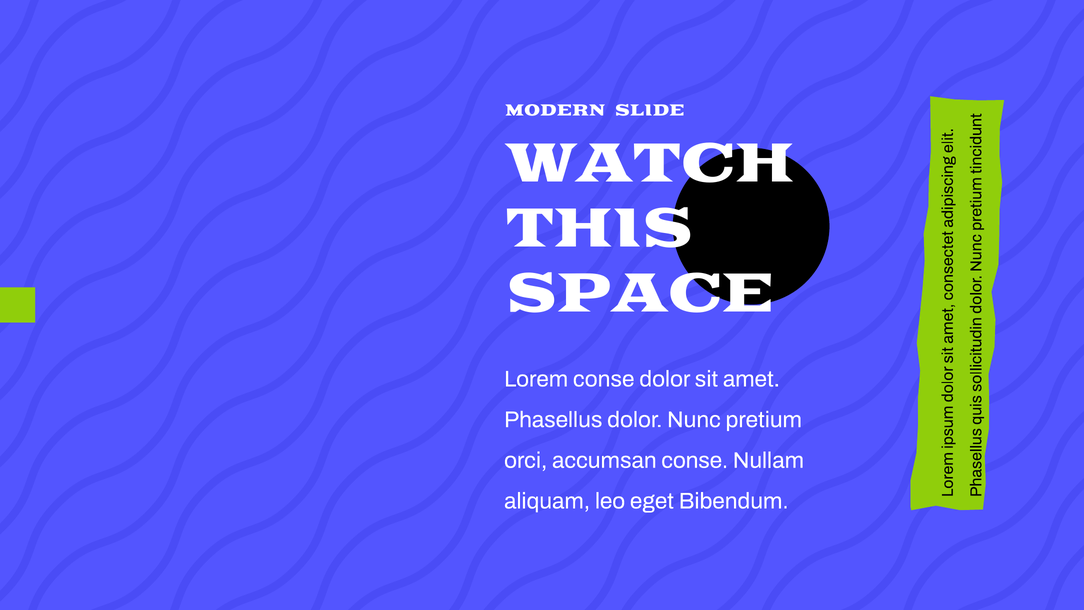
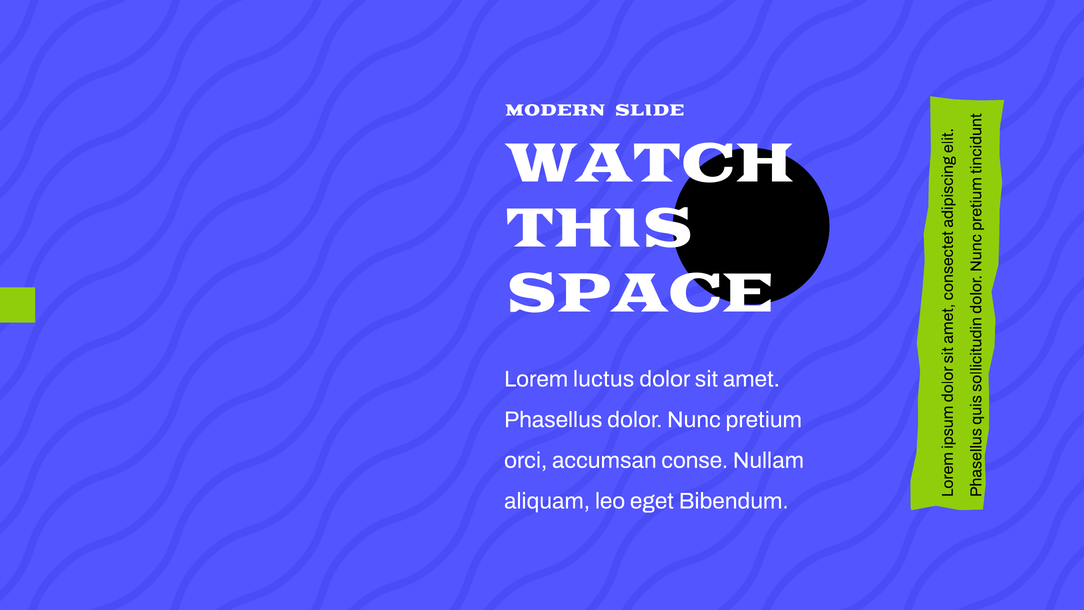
Lorem conse: conse -> luctus
